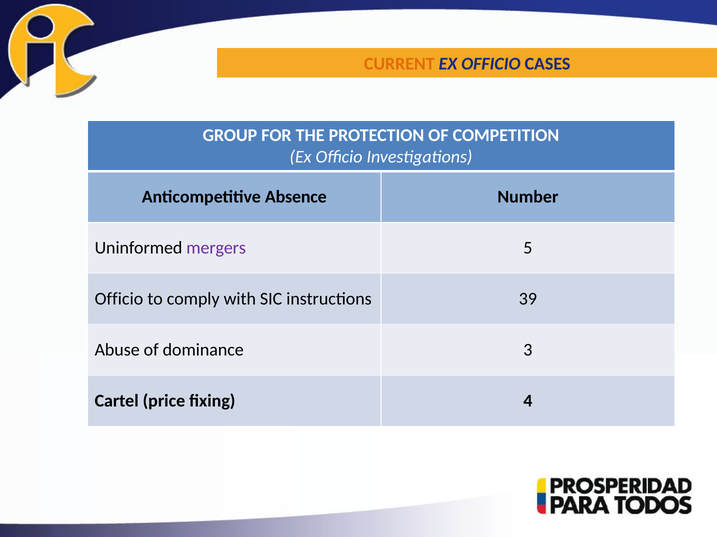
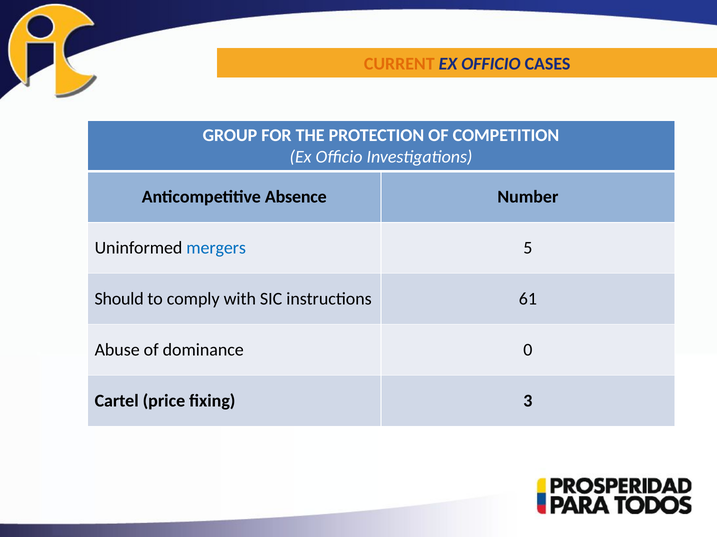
mergers colour: purple -> blue
Officio at (119, 299): Officio -> Should
39: 39 -> 61
3: 3 -> 0
4: 4 -> 3
